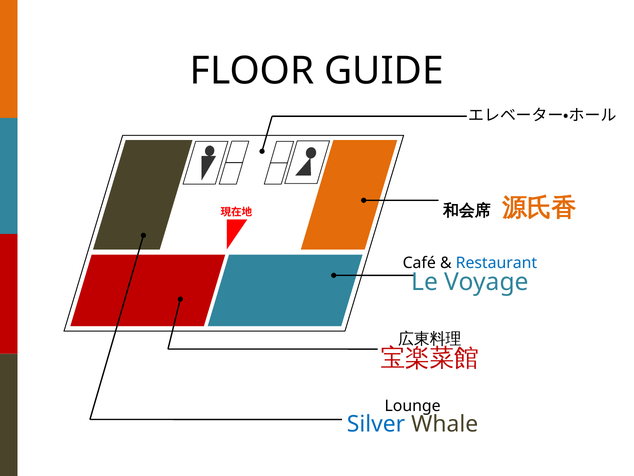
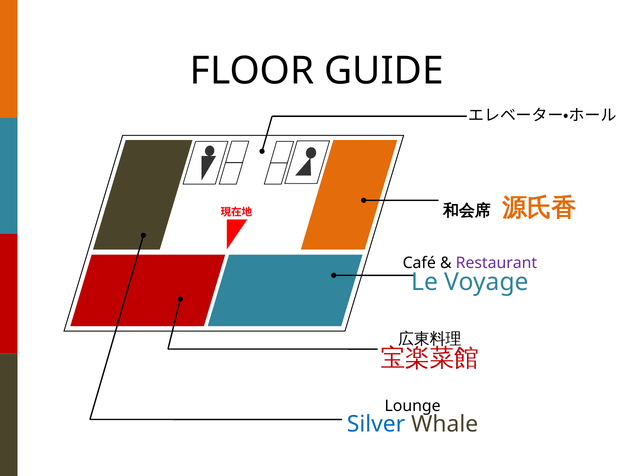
Restaurant colour: blue -> purple
